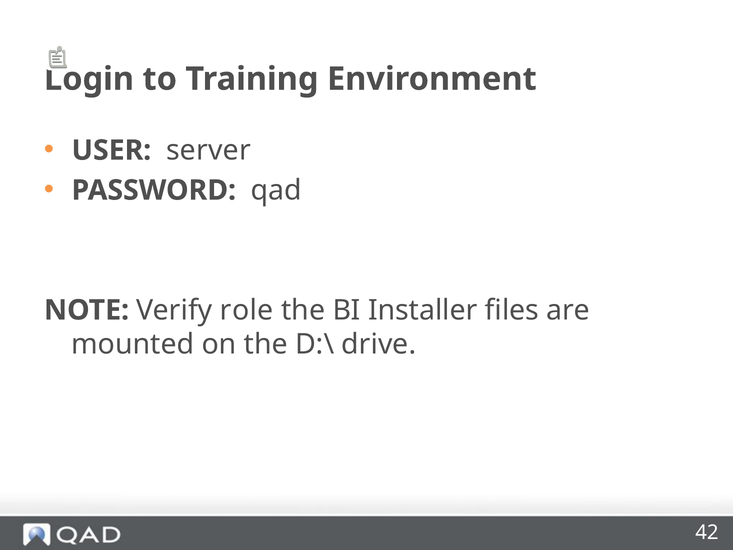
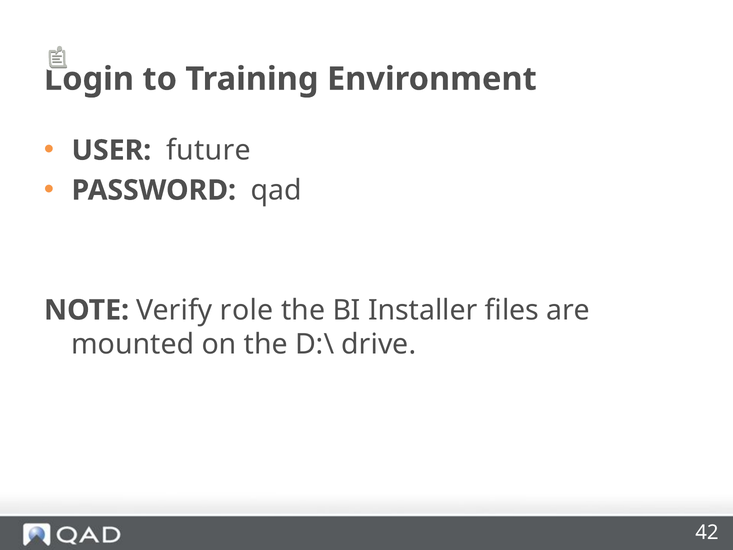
server: server -> future
